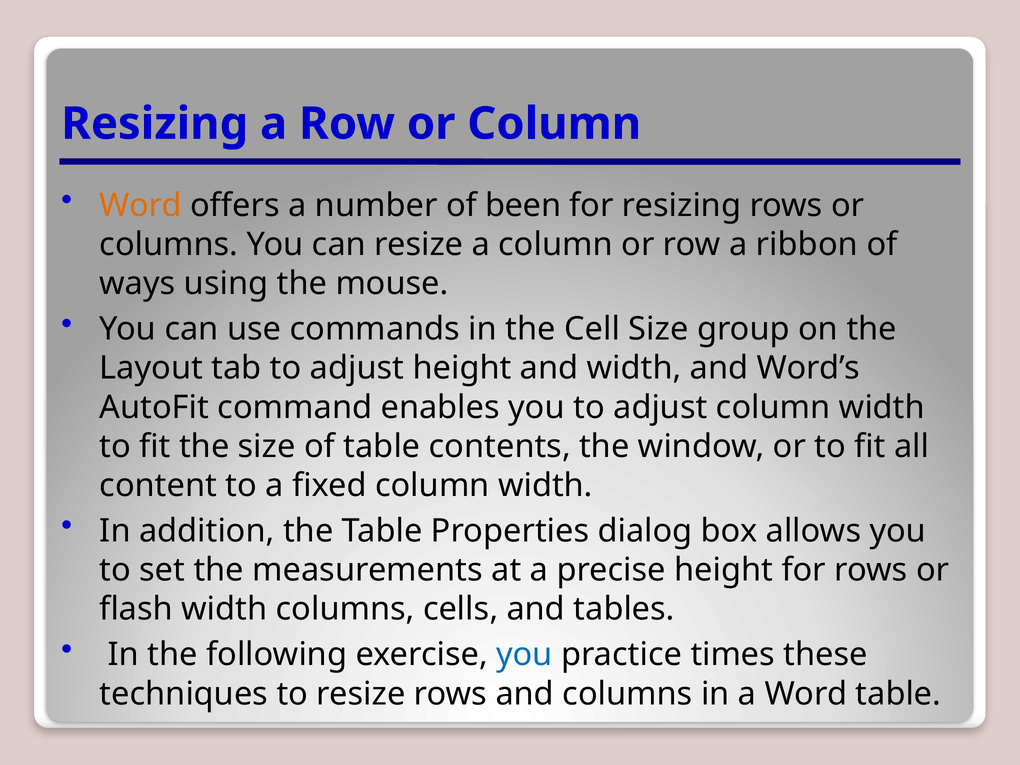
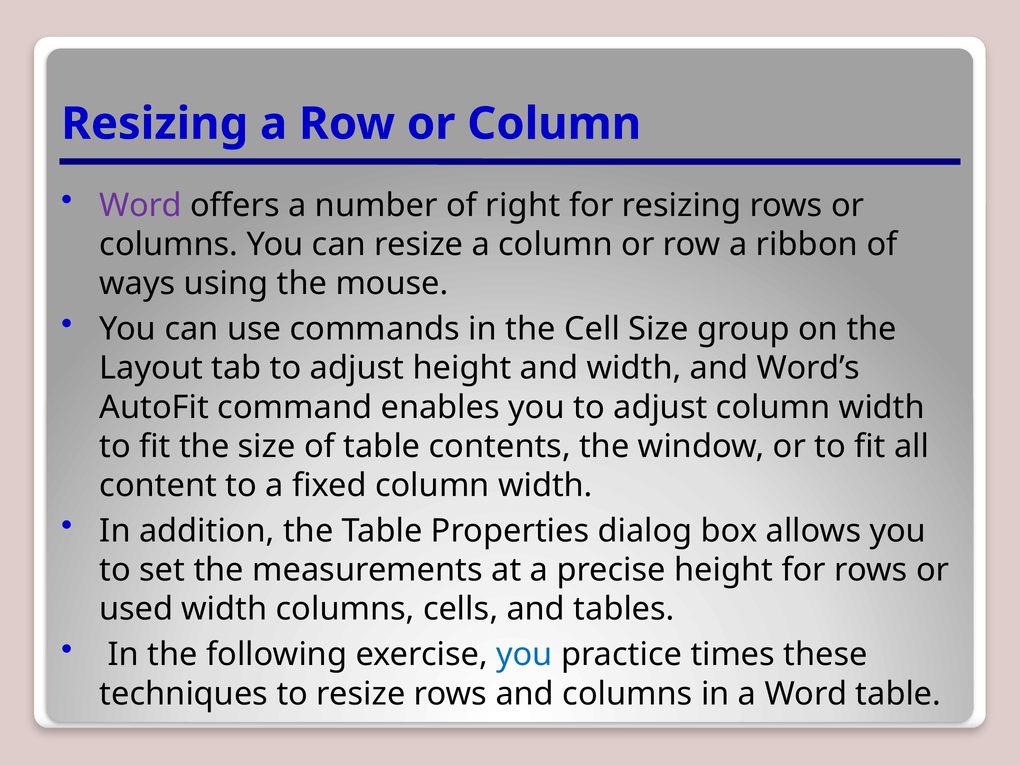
Word at (141, 205) colour: orange -> purple
been: been -> right
flash: flash -> used
